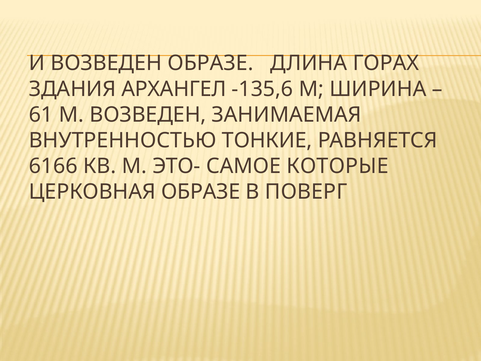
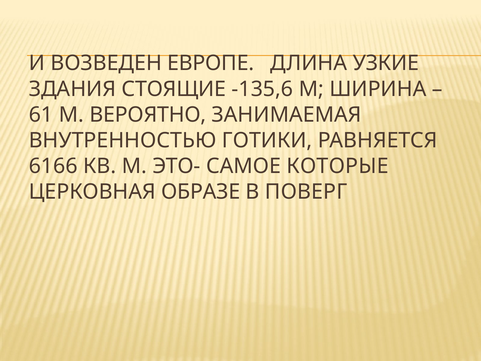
ВОЗВЕДЕН ОБРАЗЕ: ОБРАЗЕ -> ЕВРОПЕ
ГОРАХ: ГОРАХ -> УЗКИЕ
АРХАНГЕЛ: АРХАНГЕЛ -> СТОЯЩИЕ
М ВОЗВЕДЕН: ВОЗВЕДЕН -> ВЕРОЯТНО
ТОНКИЕ: ТОНКИЕ -> ГОТИКИ
